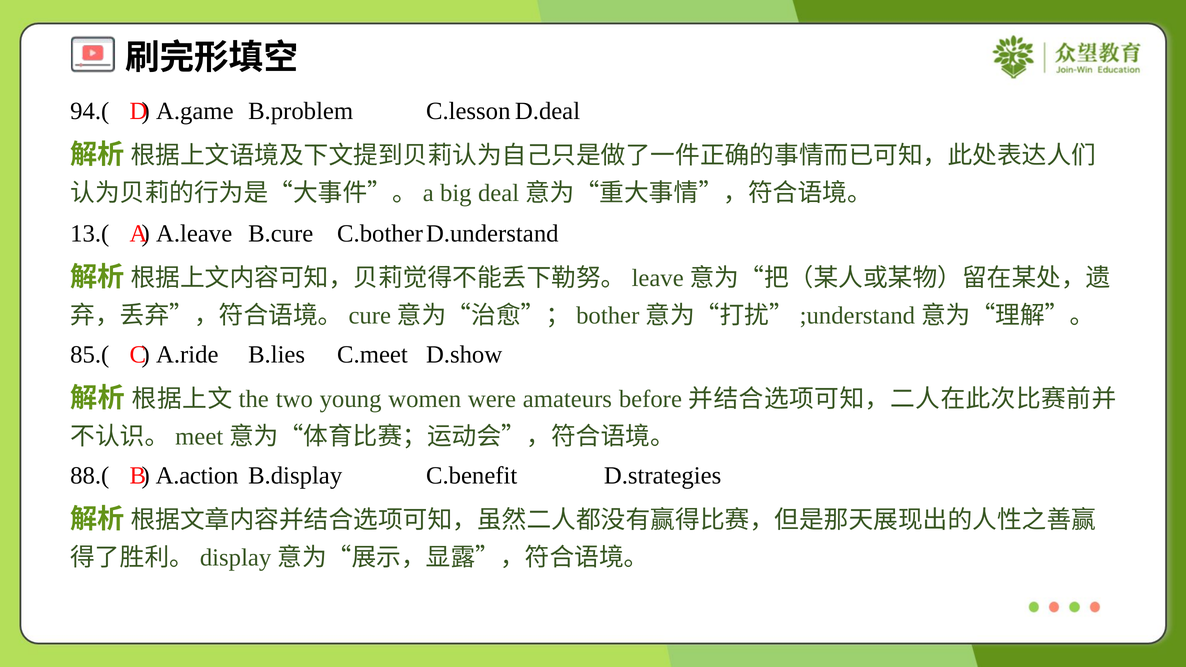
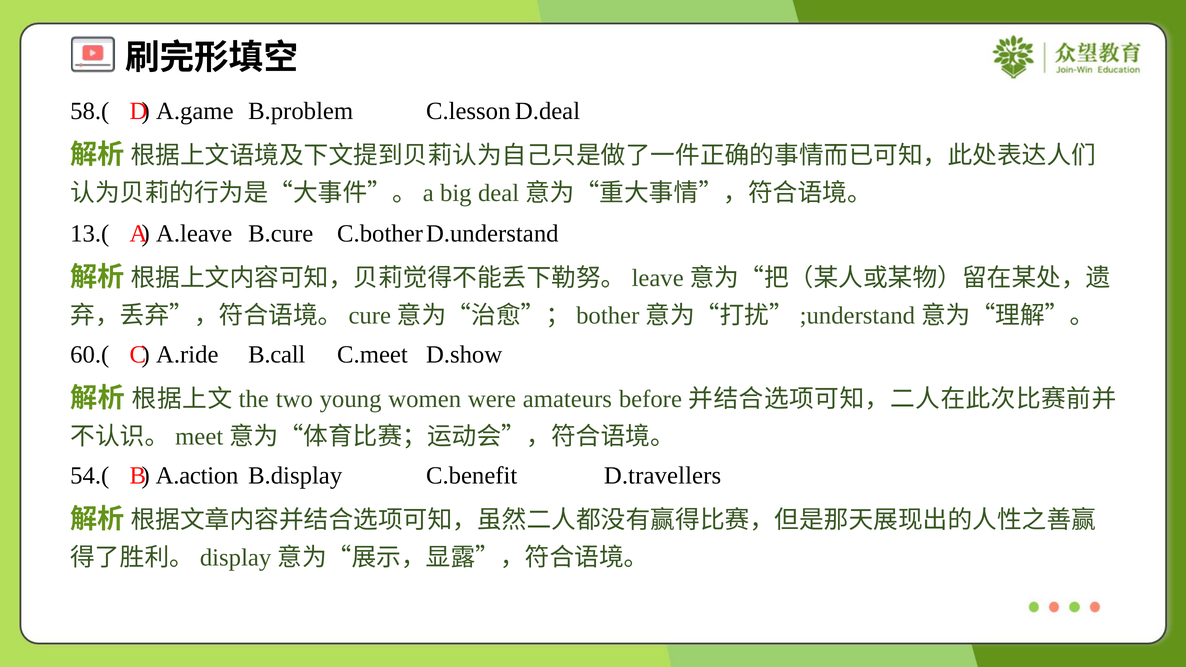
94.(: 94.( -> 58.(
85.(: 85.( -> 60.(
B.lies: B.lies -> B.call
88.(: 88.( -> 54.(
D.strategies: D.strategies -> D.travellers
